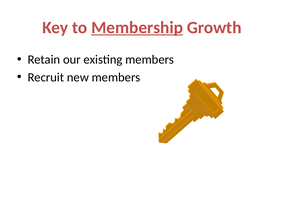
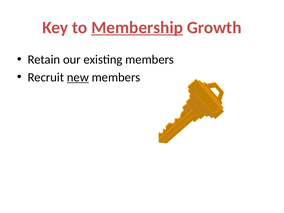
new underline: none -> present
